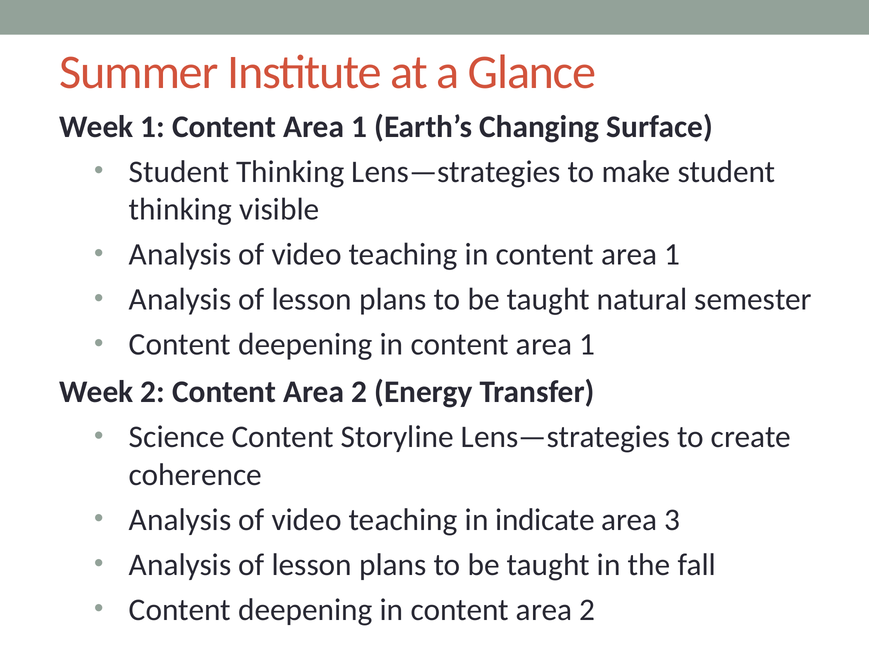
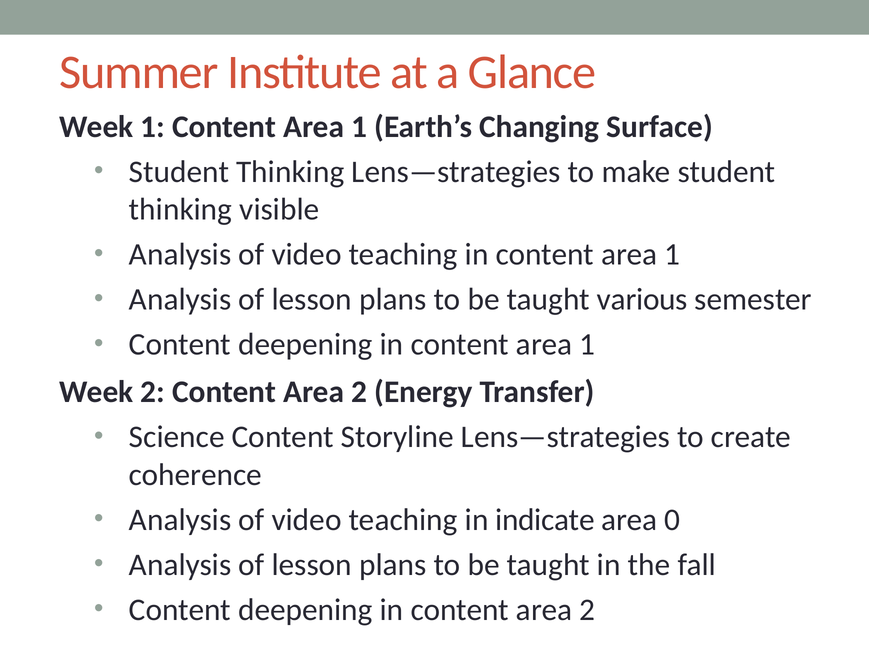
natural: natural -> various
3: 3 -> 0
